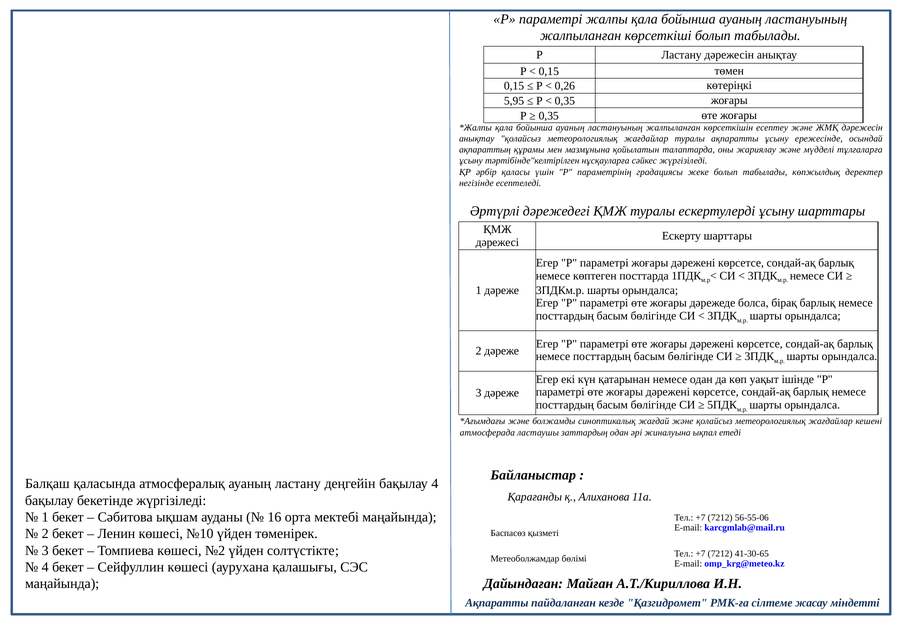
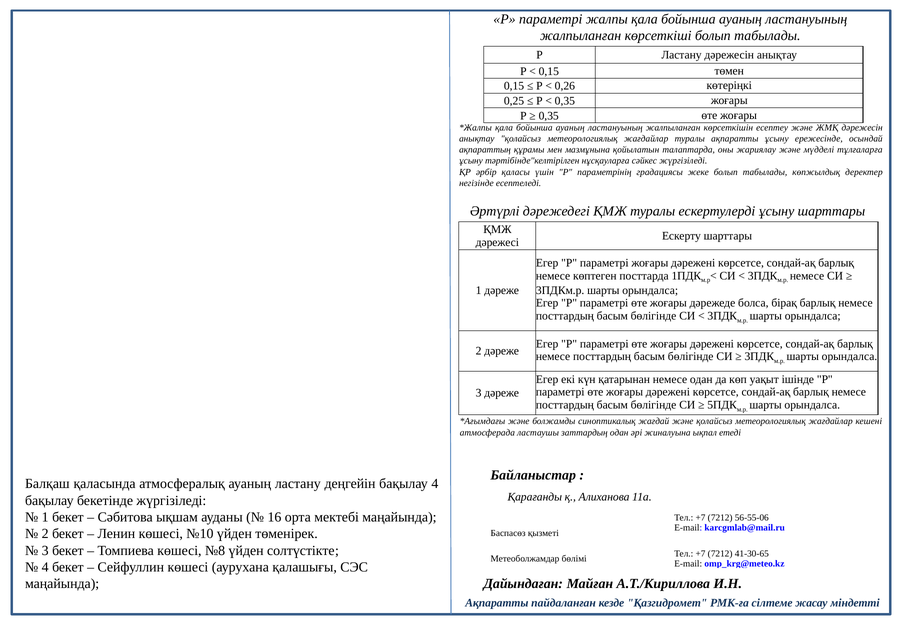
5,95: 5,95 -> 0,25
№2: №2 -> №8
